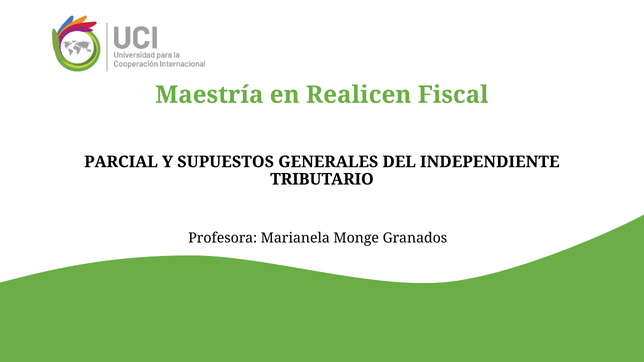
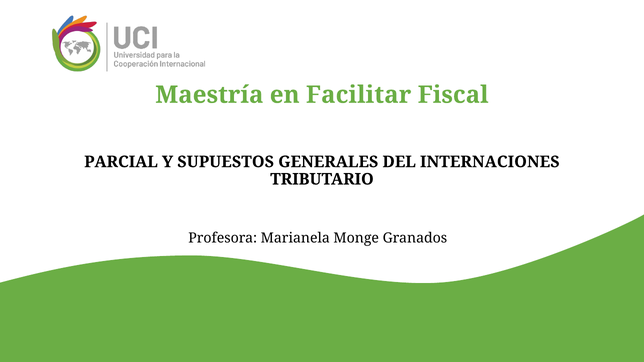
Realicen: Realicen -> Facilitar
INDEPENDIENTE: INDEPENDIENTE -> INTERNACIONES
